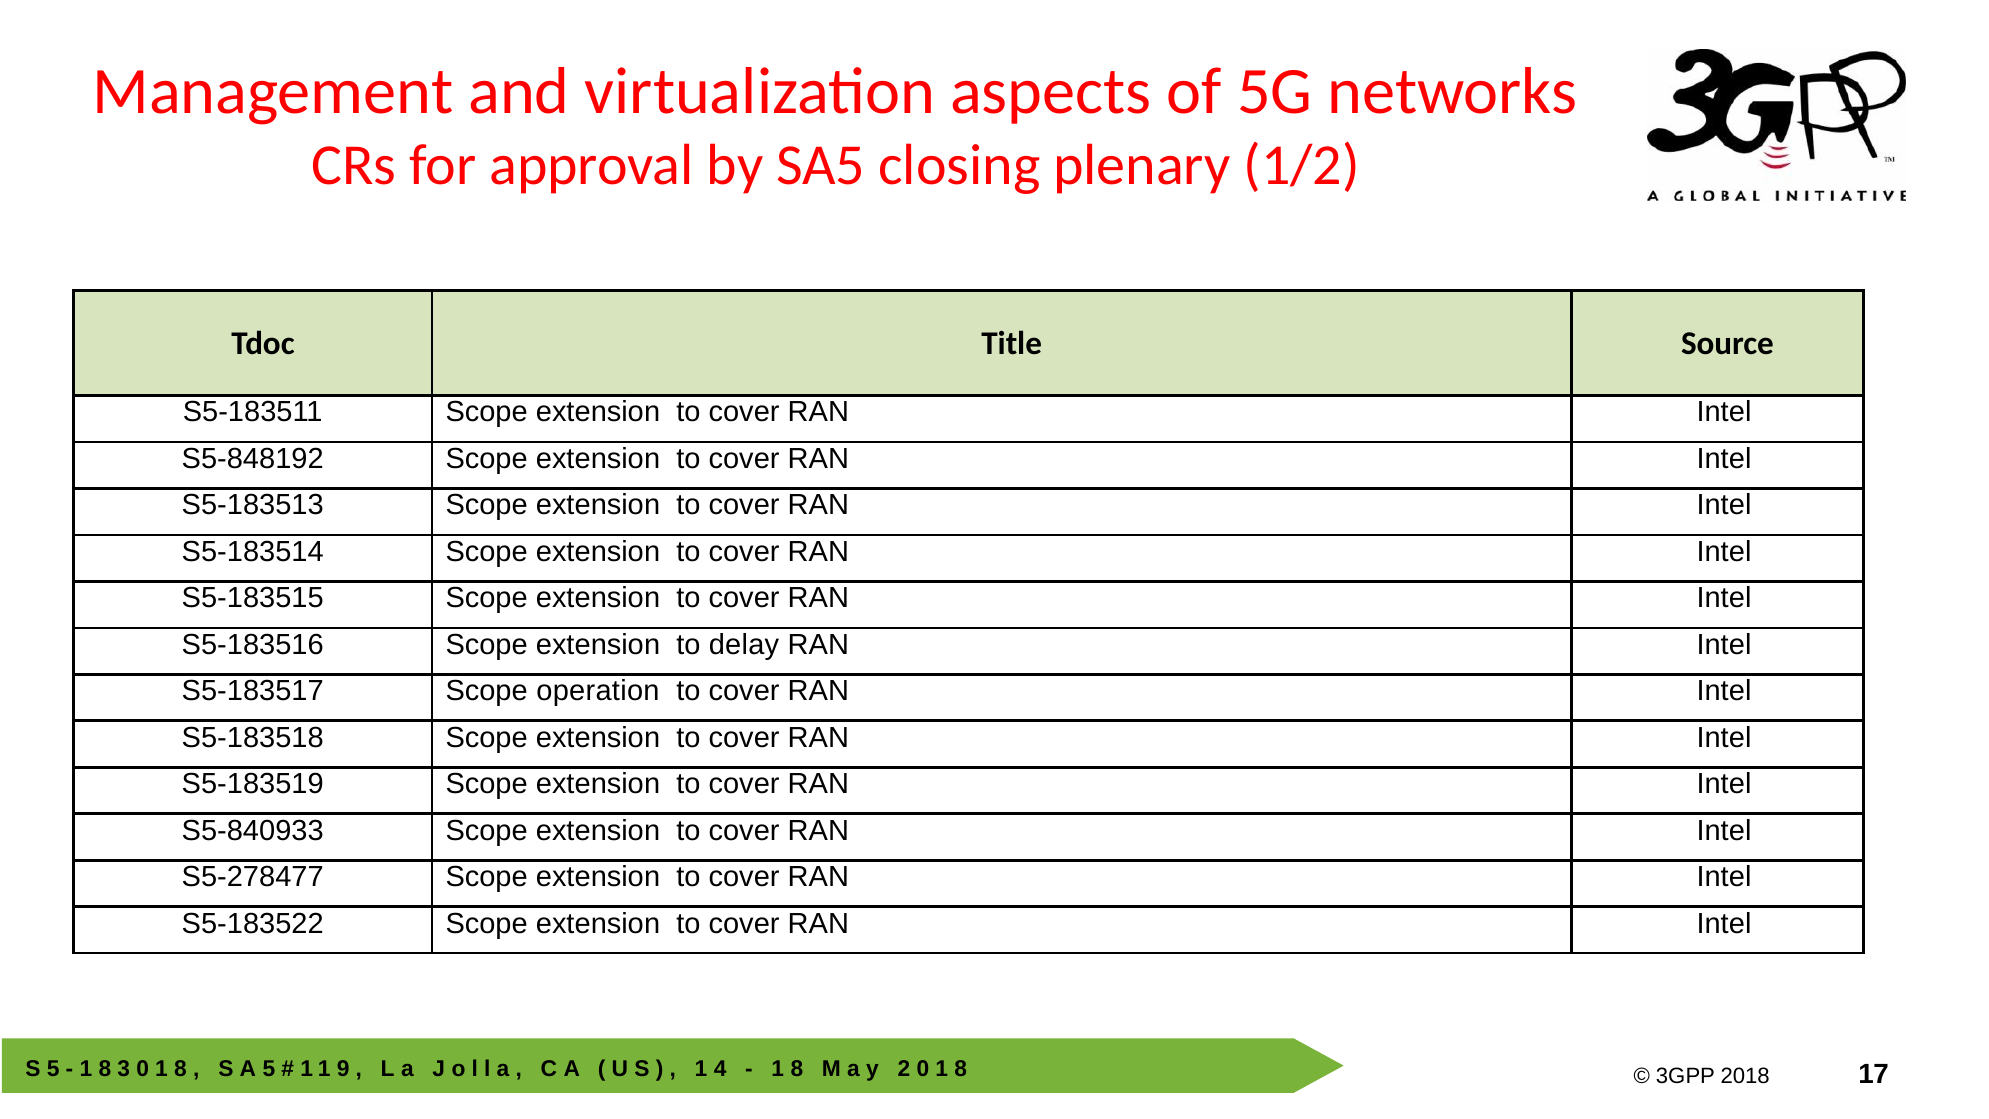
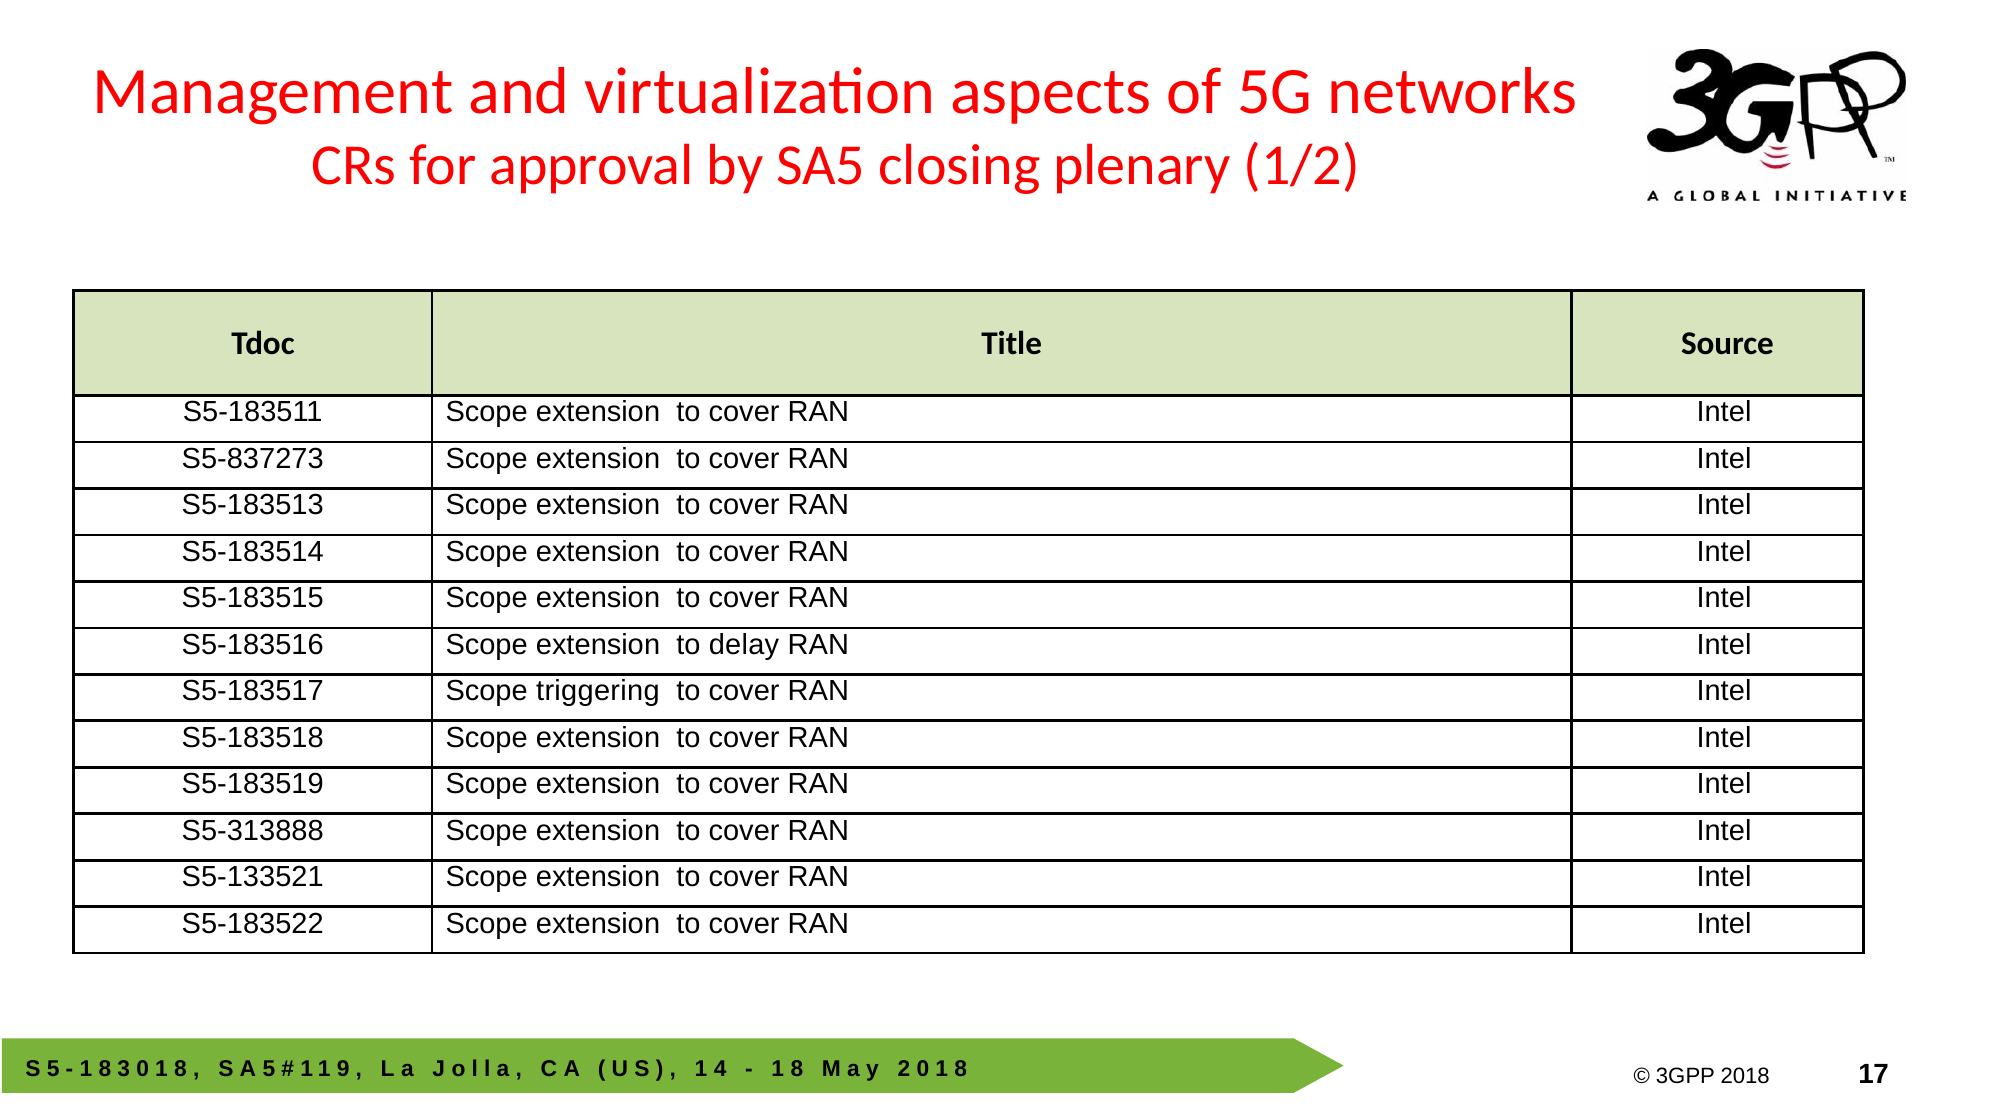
S5‑848192: S5‑848192 -> S5‑837273
operation: operation -> triggering
S5‑840933: S5‑840933 -> S5‑313888
S5‑278477: S5‑278477 -> S5‑133521
